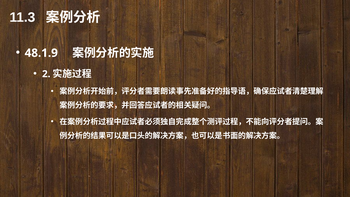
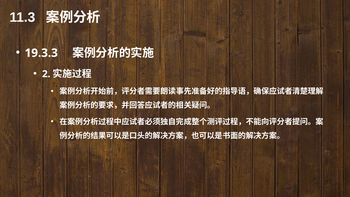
48.1.9: 48.1.9 -> 19.3.3
